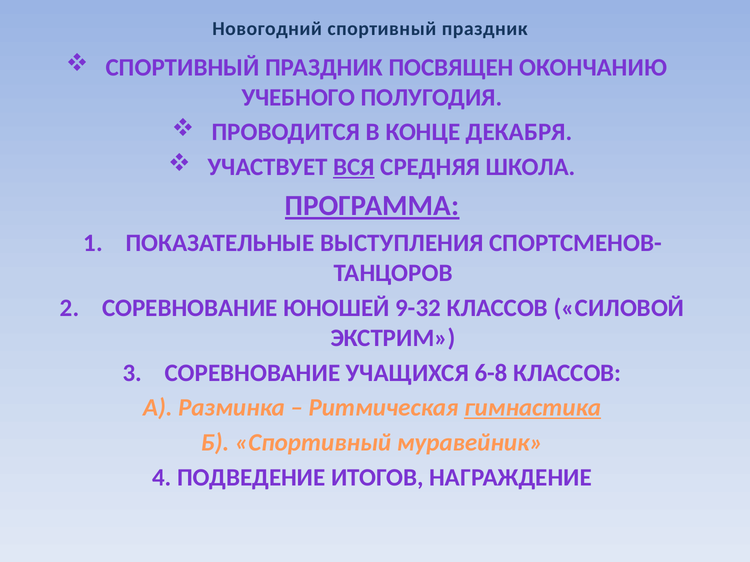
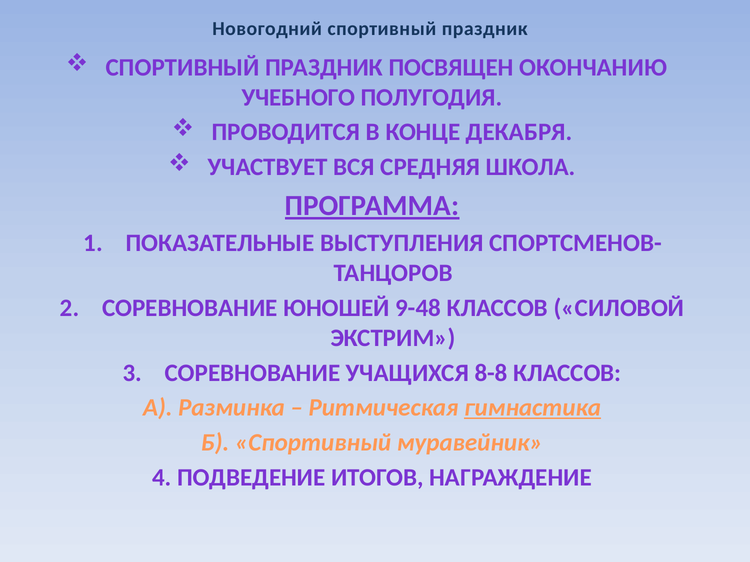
ВСЯ underline: present -> none
9-32: 9-32 -> 9-48
6-8: 6-8 -> 8-8
